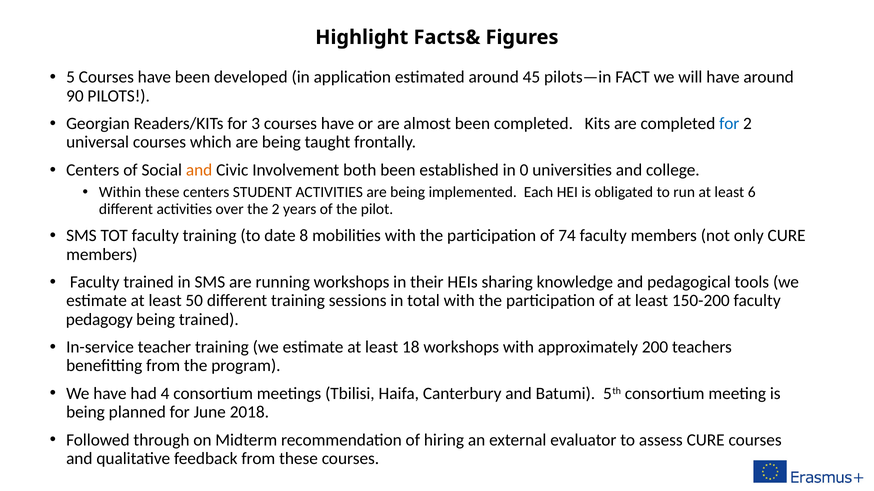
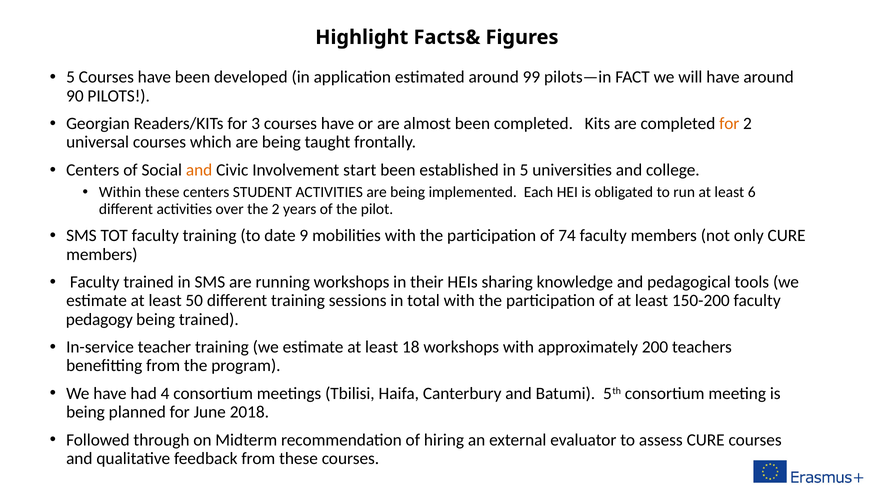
45: 45 -> 99
for at (729, 124) colour: blue -> orange
both: both -> start
in 0: 0 -> 5
8: 8 -> 9
